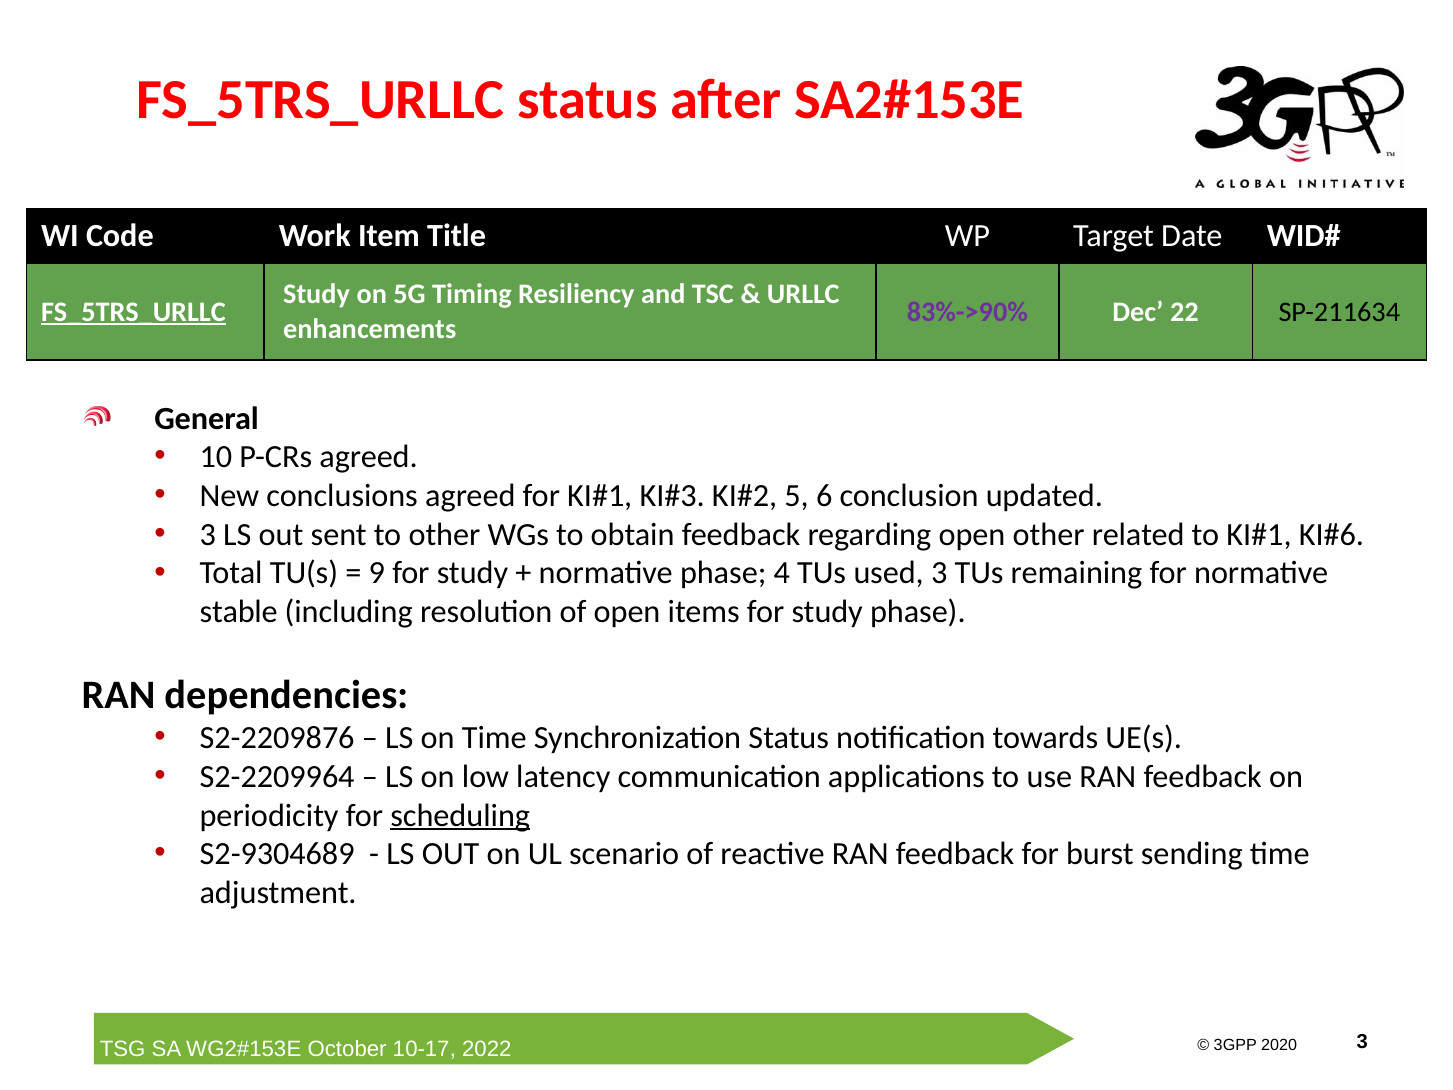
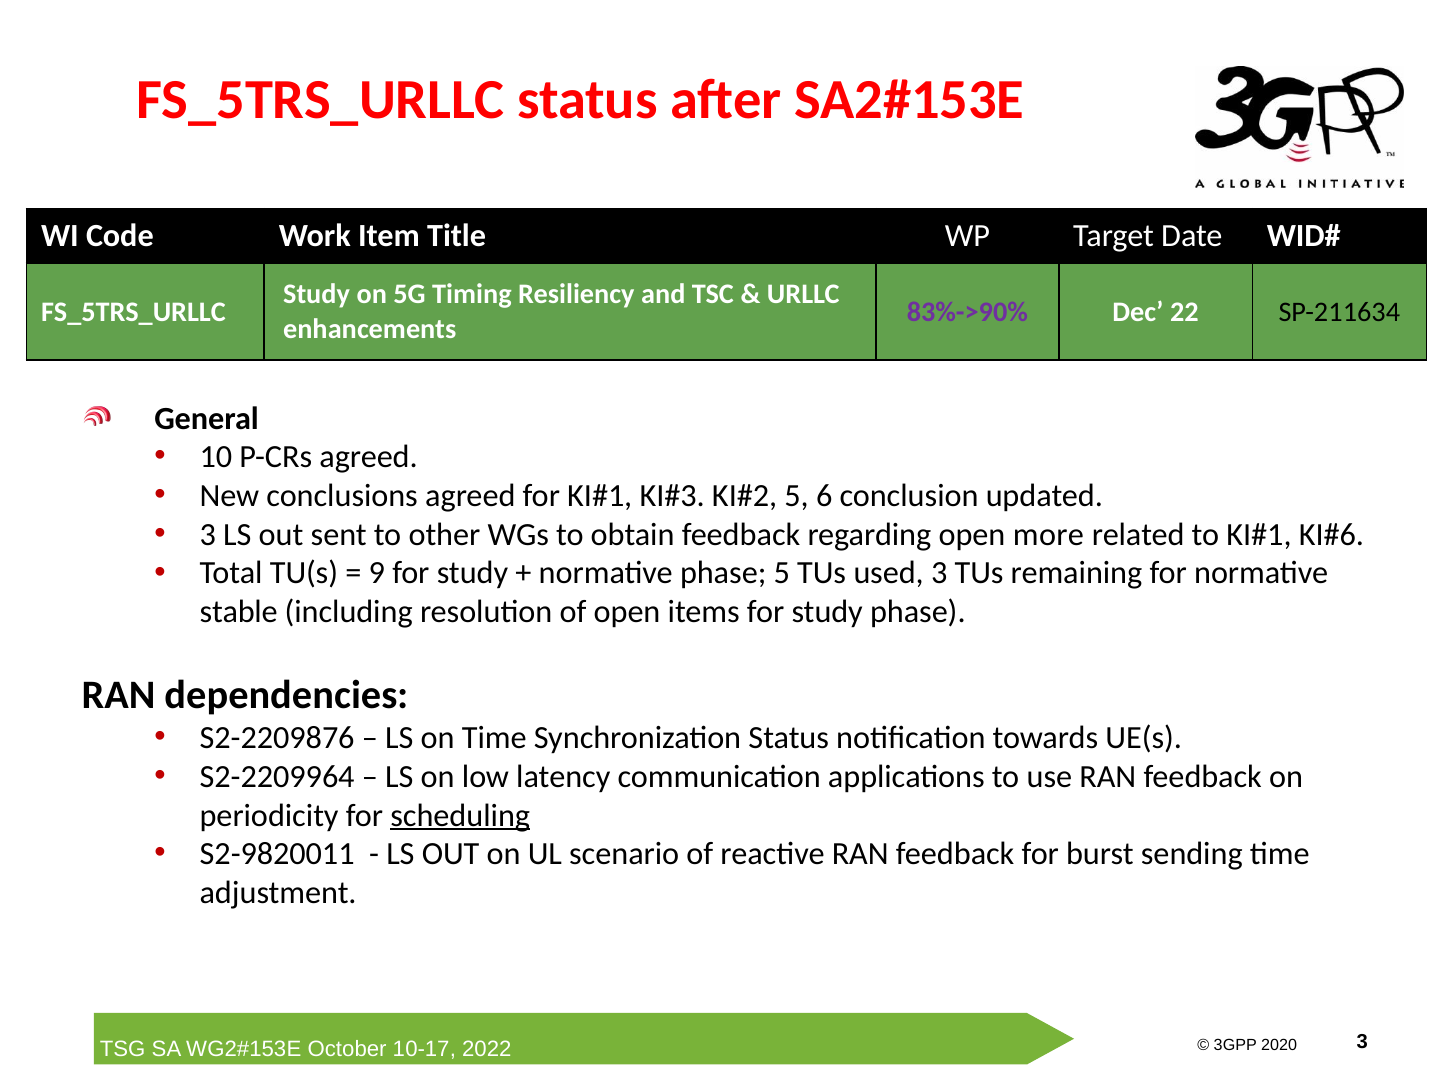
FS_5TRS_URLLC at (133, 312) underline: present -> none
open other: other -> more
phase 4: 4 -> 5
S2-9304689: S2-9304689 -> S2-9820011
